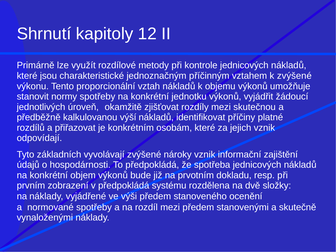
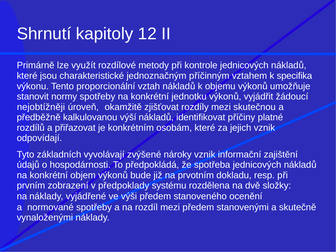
k zvýšené: zvýšené -> specifika
jednotlivých: jednotlivých -> nejobtížněji
v předpokládá: předpokládá -> předpoklady
